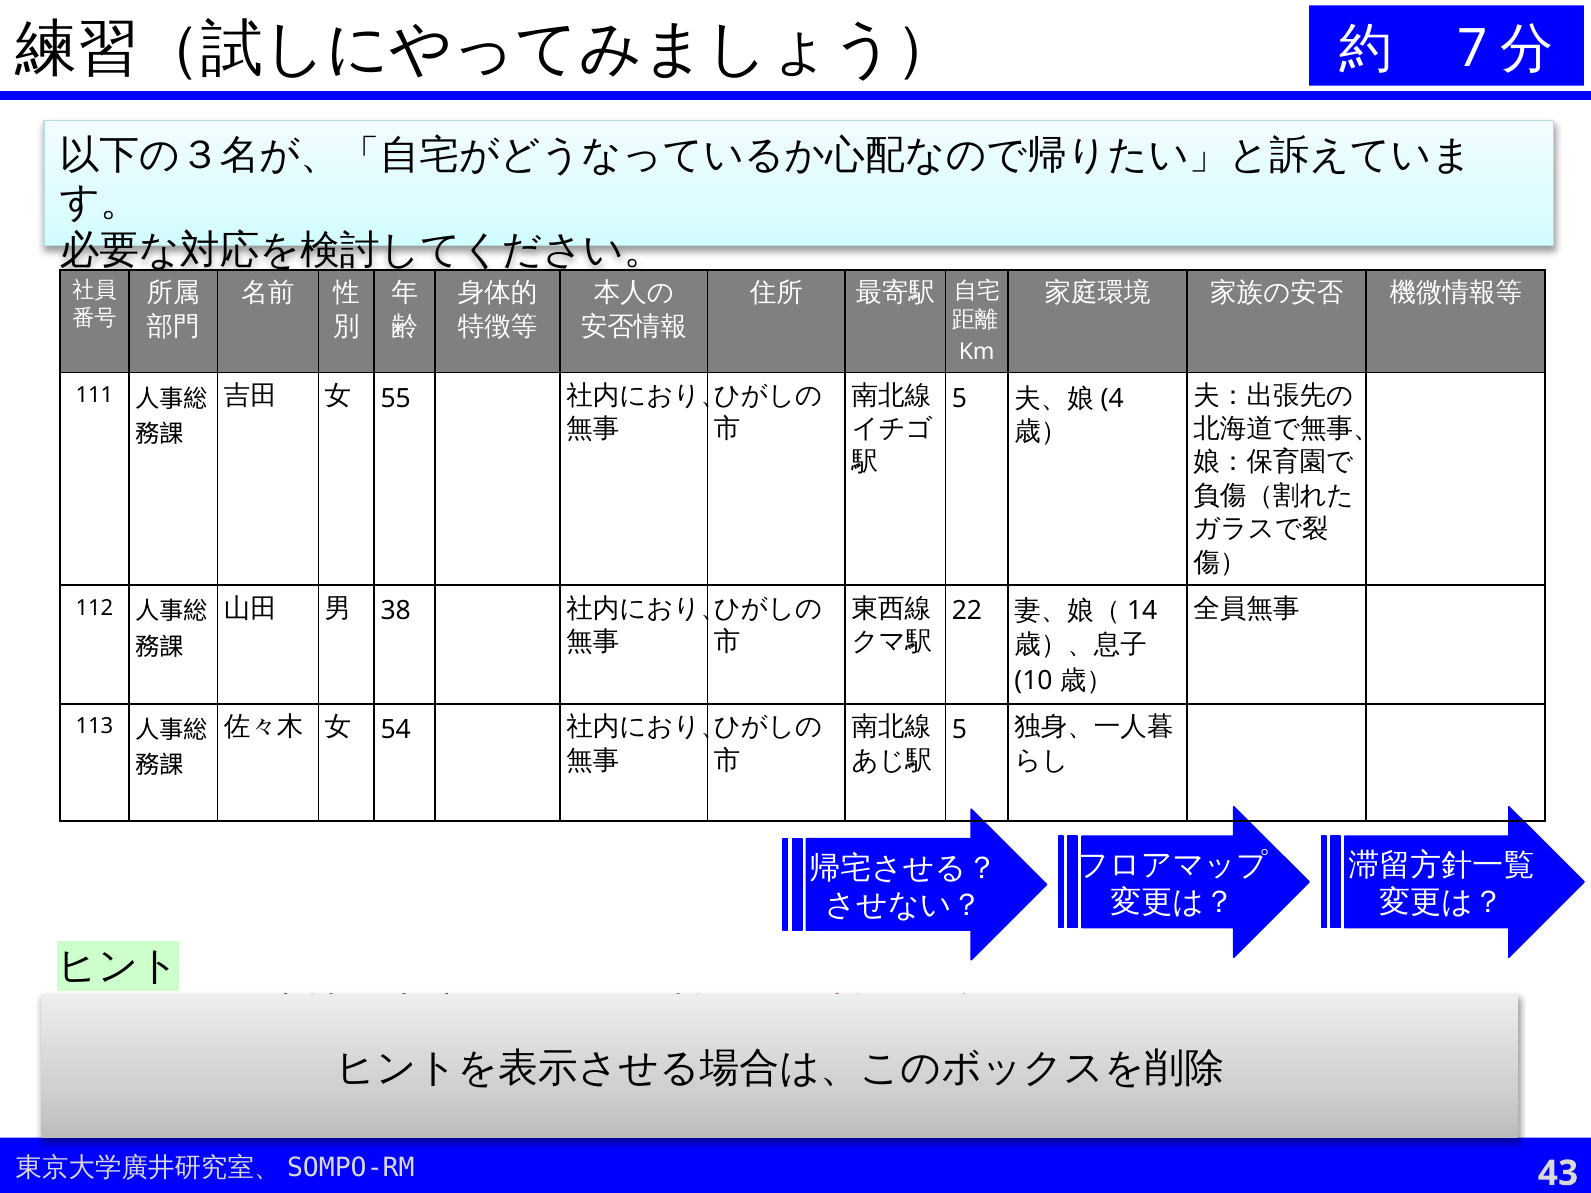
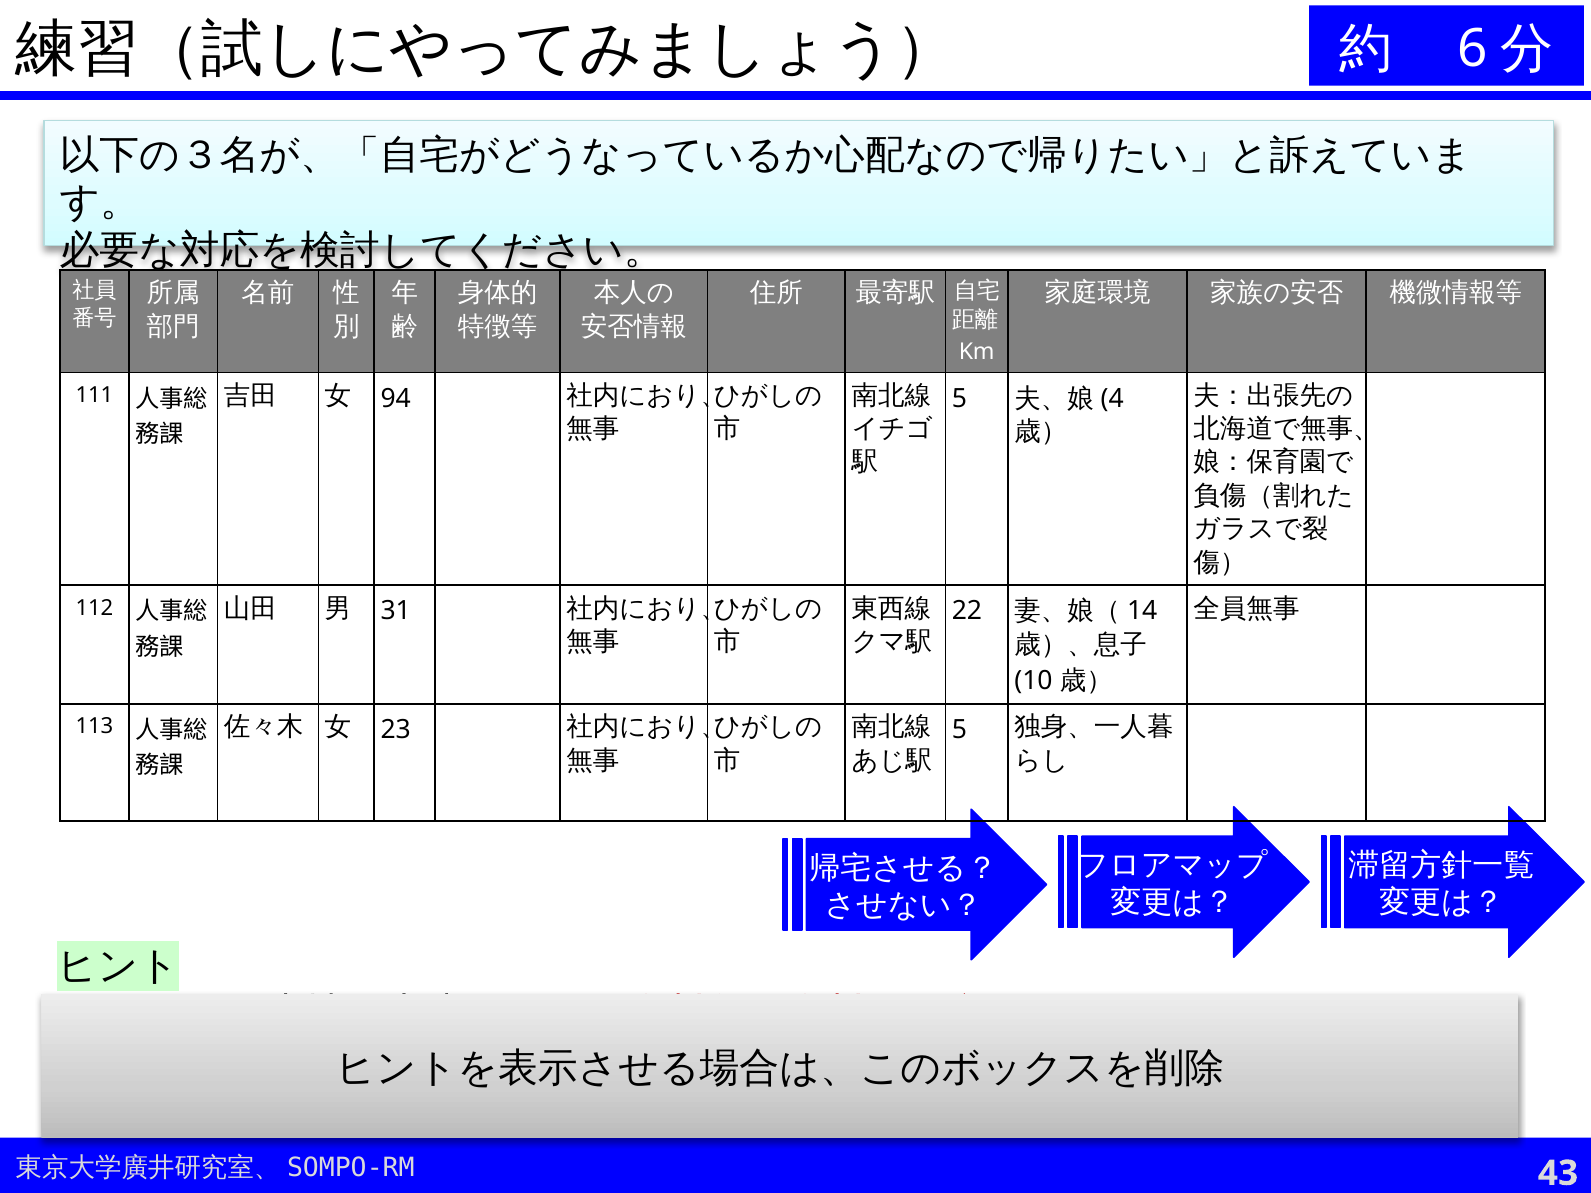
7: 7 -> 6
55: 55 -> 94
38: 38 -> 31
54: 54 -> 23
